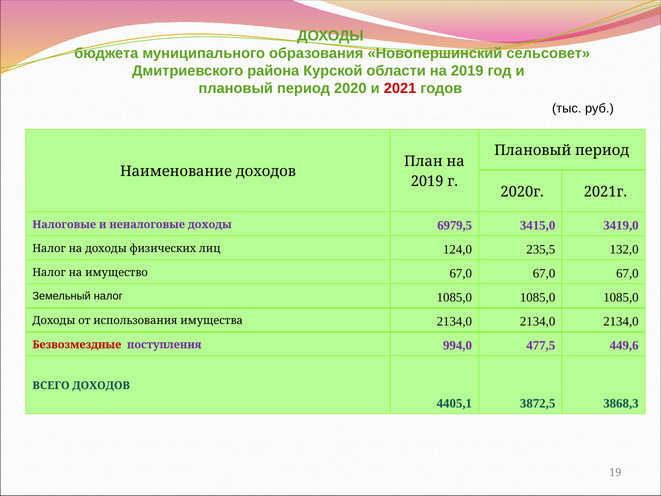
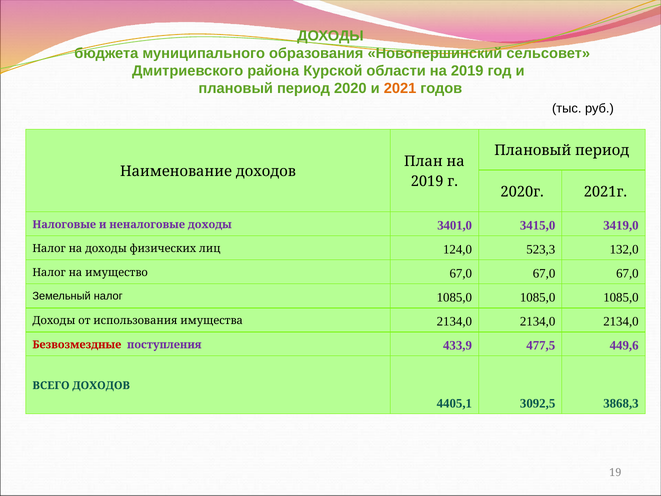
2021 colour: red -> orange
6979,5: 6979,5 -> 3401,0
235,5: 235,5 -> 523,3
994,0: 994,0 -> 433,9
3872,5: 3872,5 -> 3092,5
